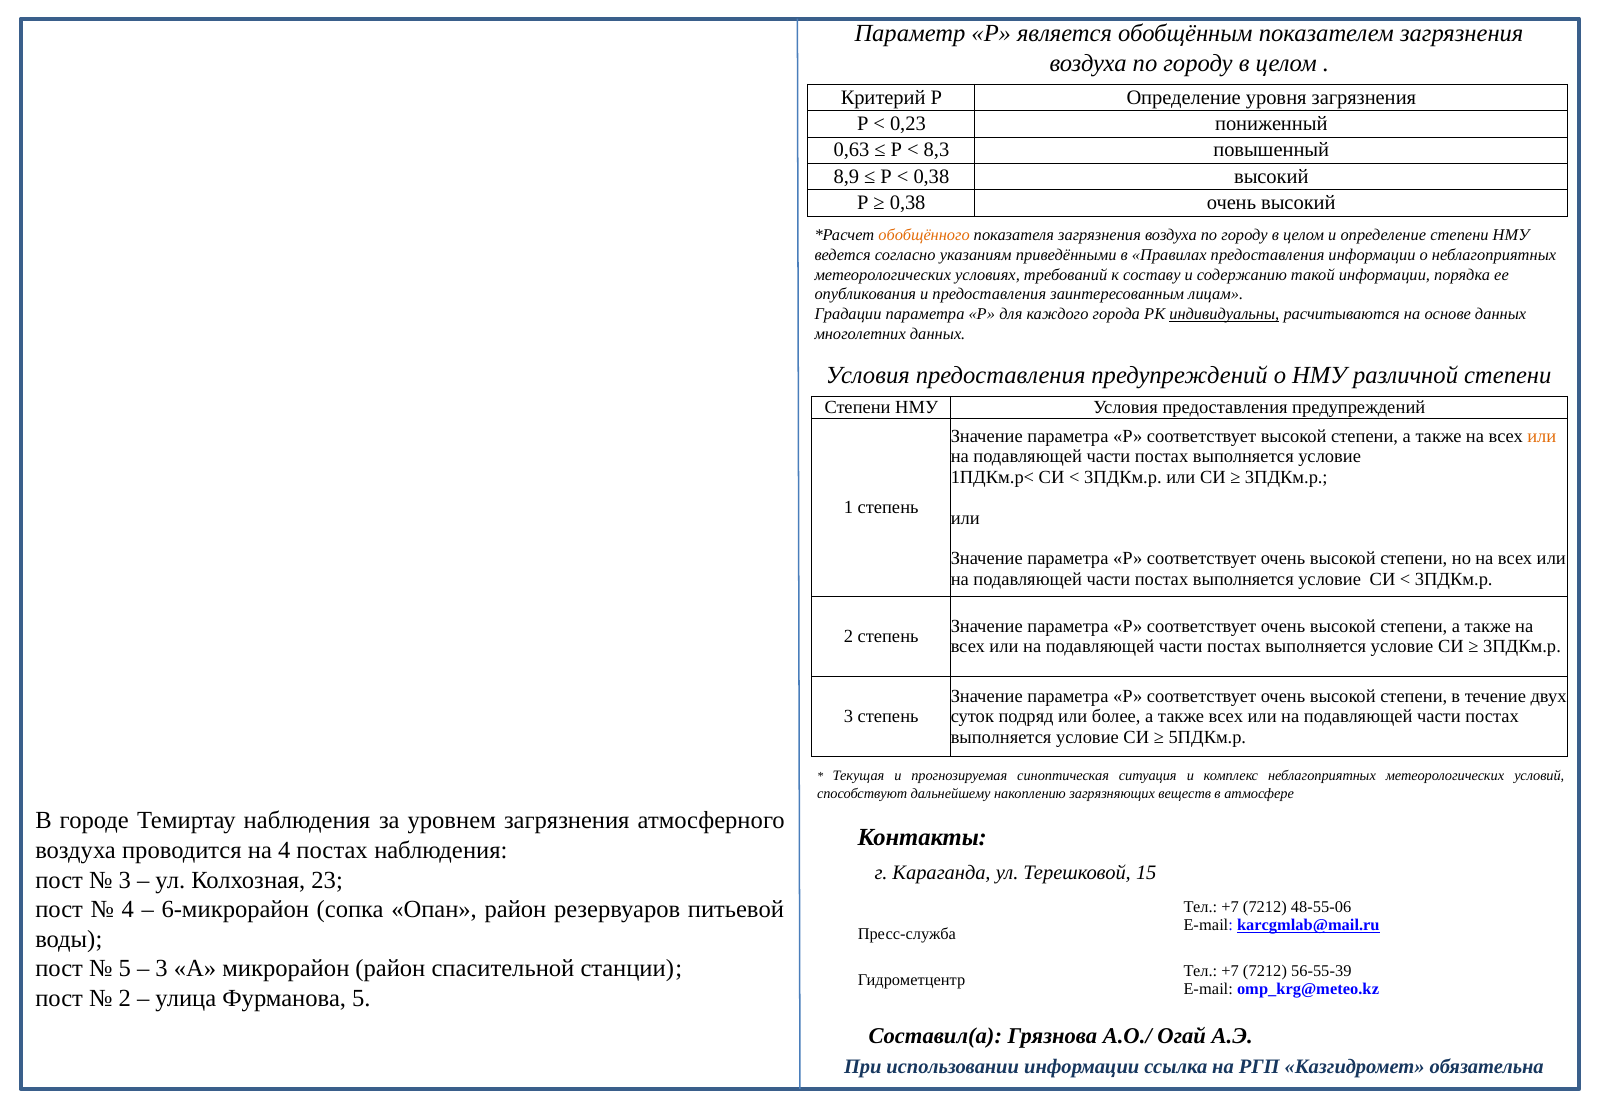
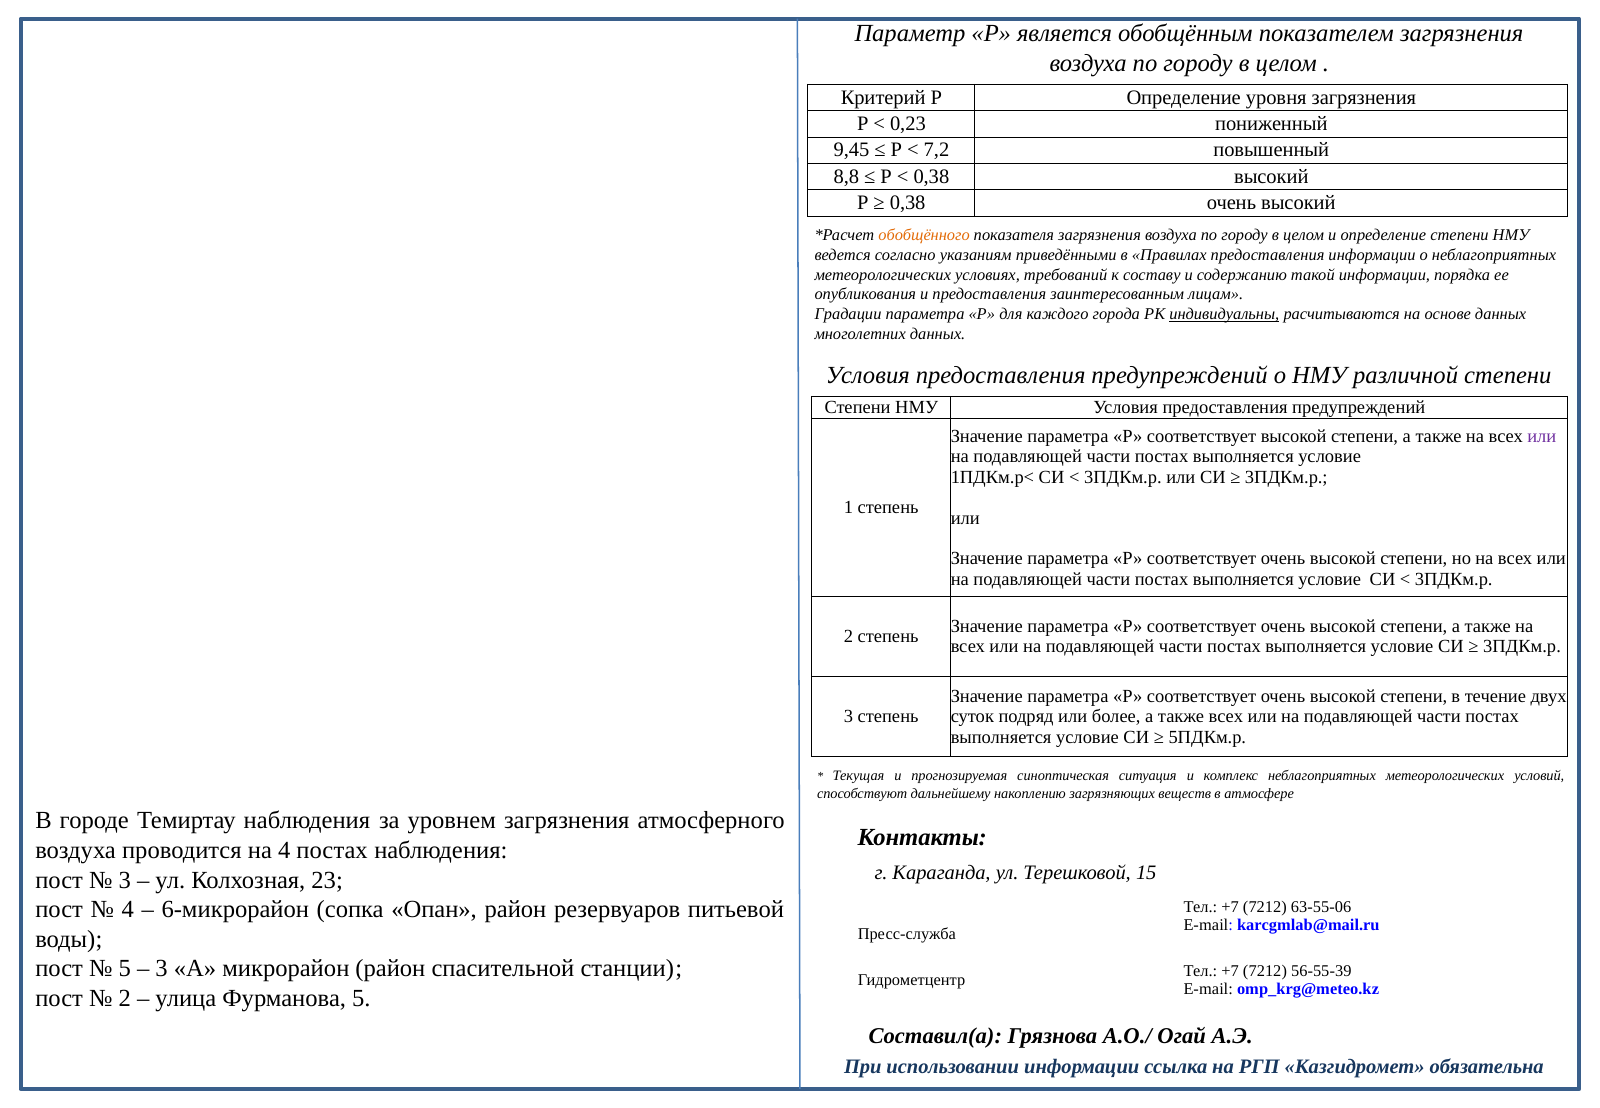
0,63: 0,63 -> 9,45
8,3: 8,3 -> 7,2
8,9: 8,9 -> 8,8
или at (1542, 436) colour: orange -> purple
48-55-06: 48-55-06 -> 63-55-06
karcgmlab@mail.ru underline: present -> none
